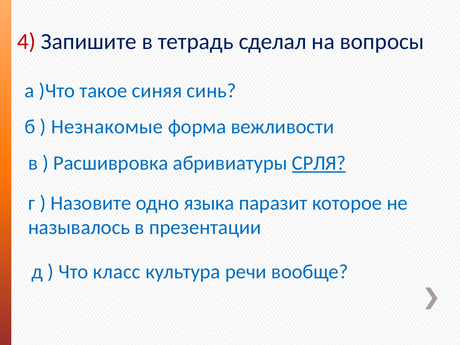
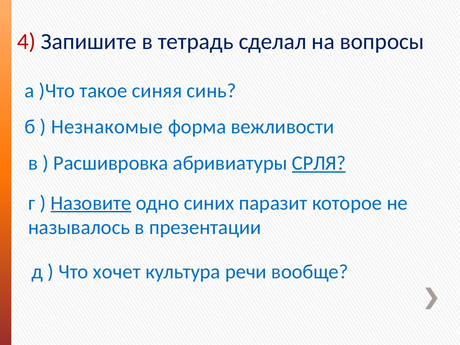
Назовите underline: none -> present
языка: языка -> синих
класс: класс -> хочет
